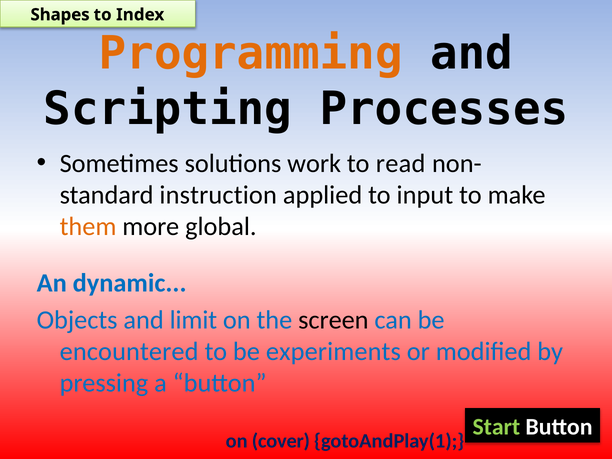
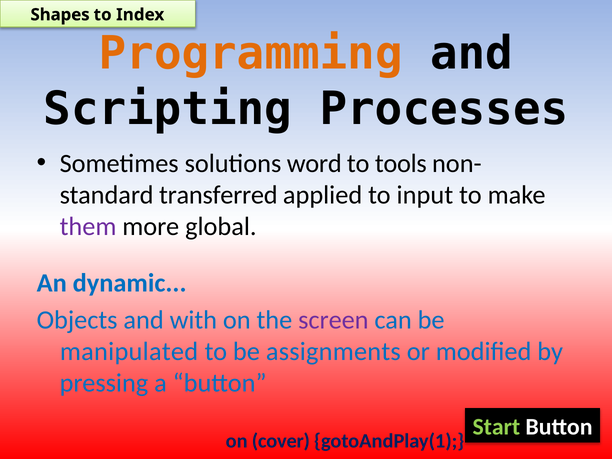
work: work -> word
read: read -> tools
instruction: instruction -> transferred
them colour: orange -> purple
limit: limit -> with
screen colour: black -> purple
encountered: encountered -> manipulated
experiments: experiments -> assignments
